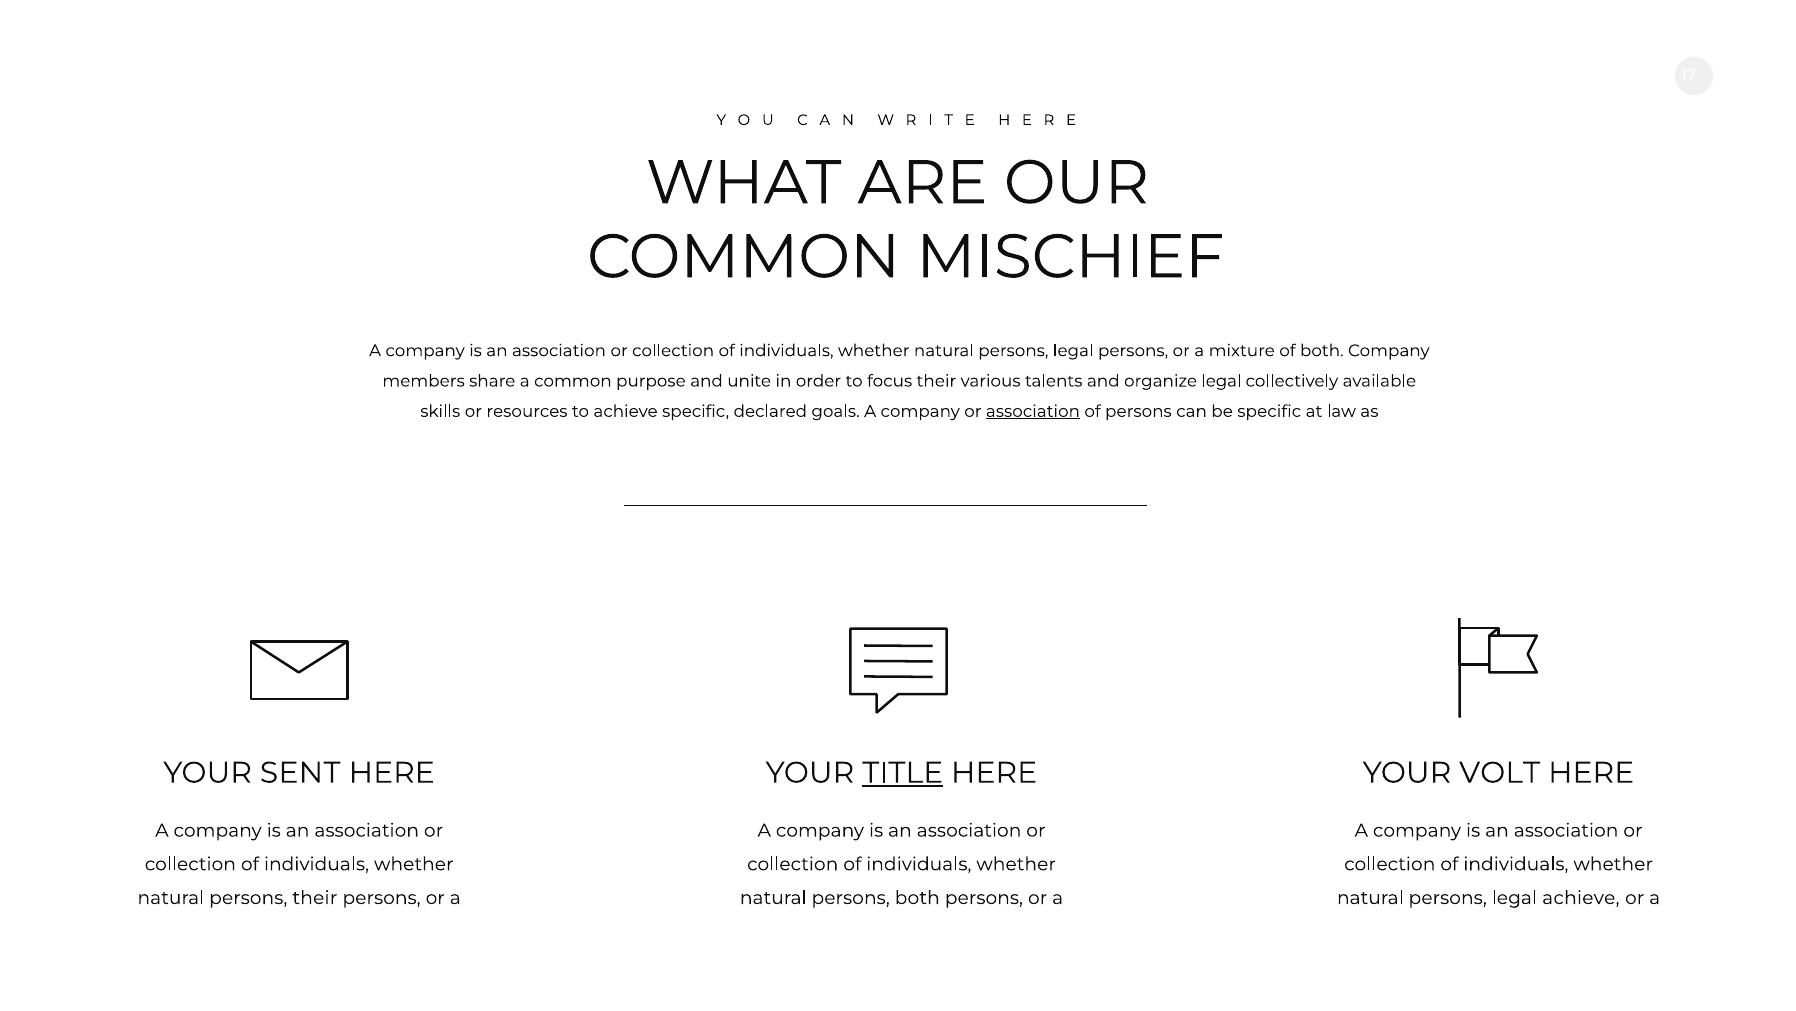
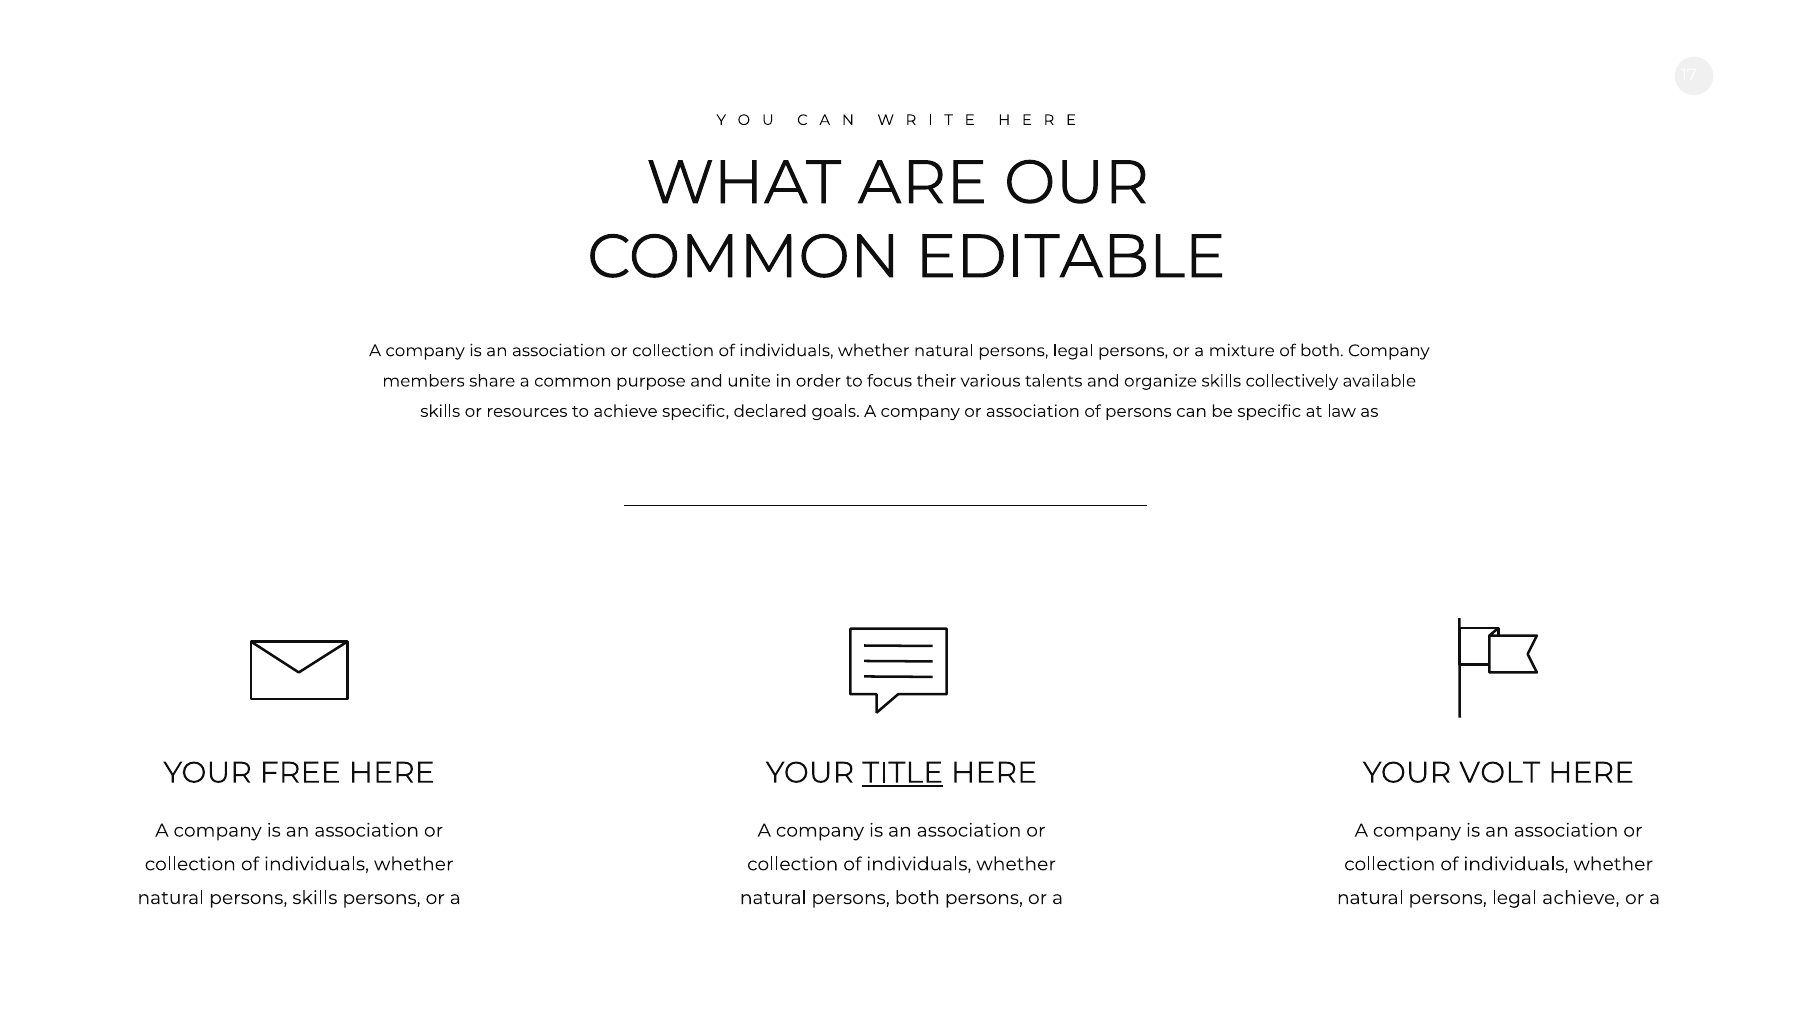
MISCHIEF: MISCHIEF -> EDITABLE
organize legal: legal -> skills
association at (1033, 411) underline: present -> none
SENT: SENT -> FREE
persons their: their -> skills
